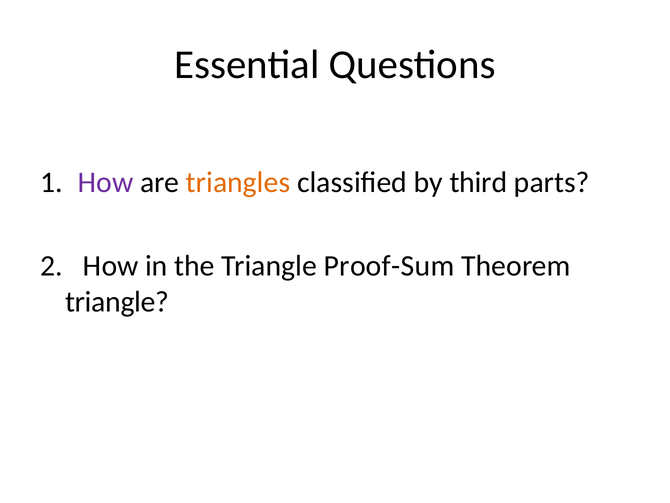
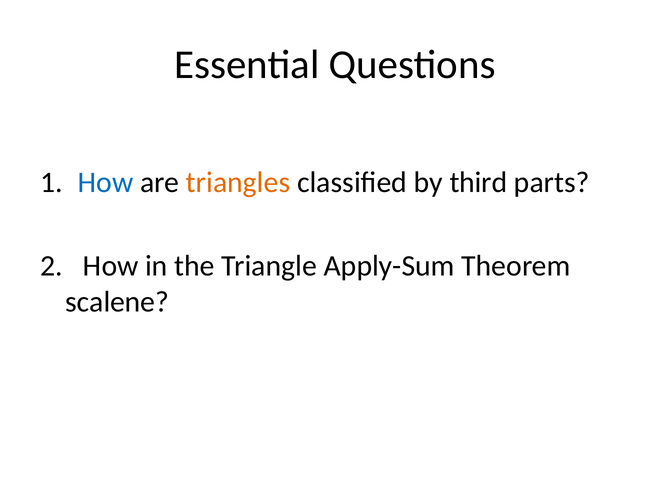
How at (106, 182) colour: purple -> blue
Proof-Sum: Proof-Sum -> Apply-Sum
triangle at (117, 301): triangle -> scalene
